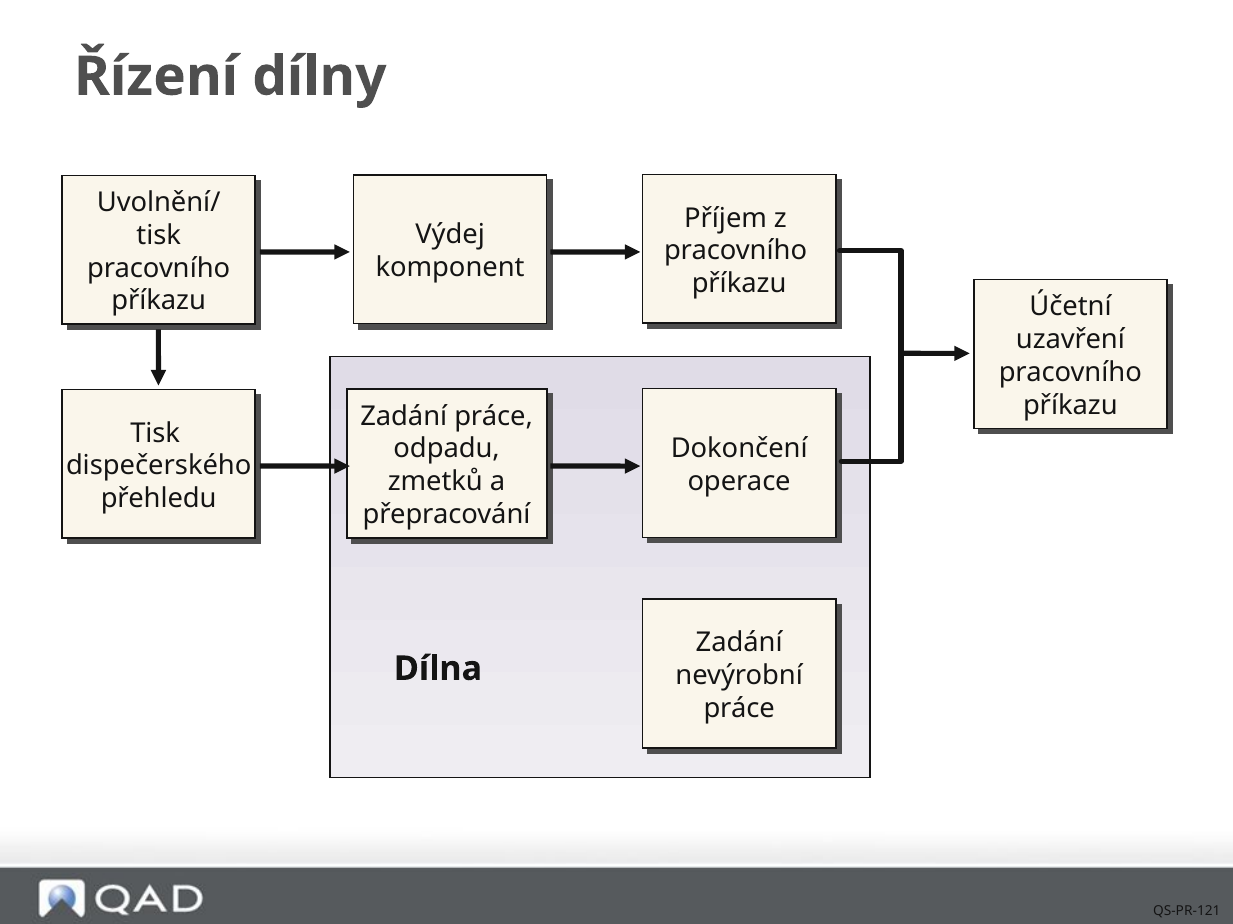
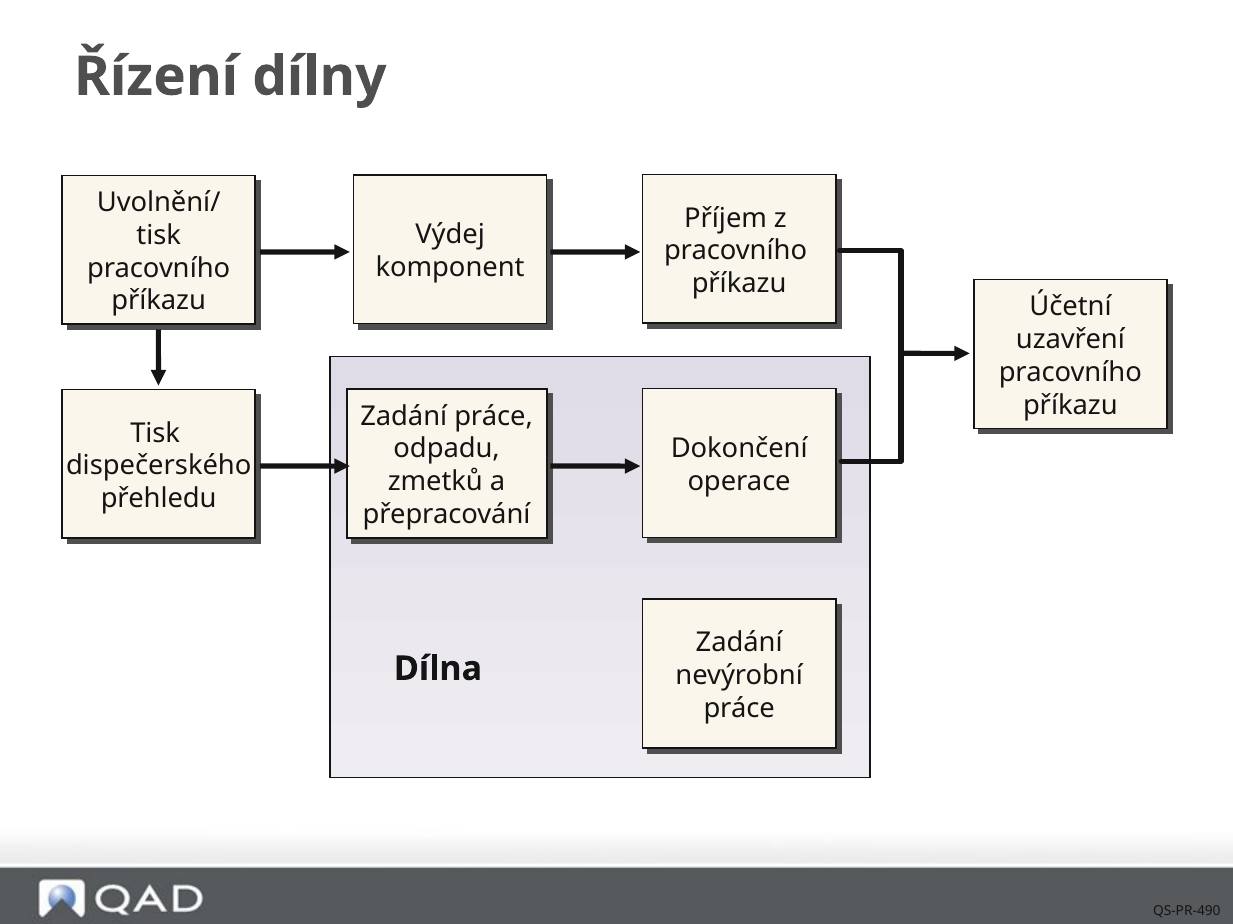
QS-PR-121: QS-PR-121 -> QS-PR-490
